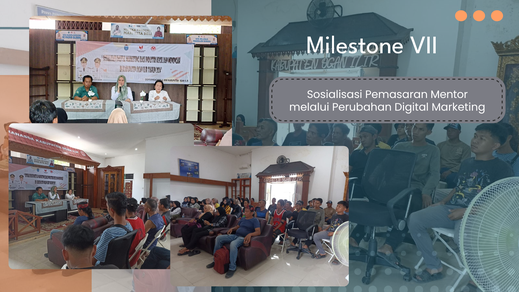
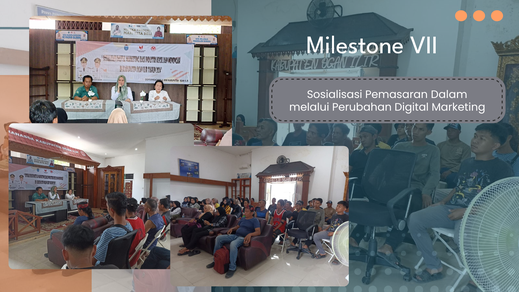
Mentor: Mentor -> Dalam
